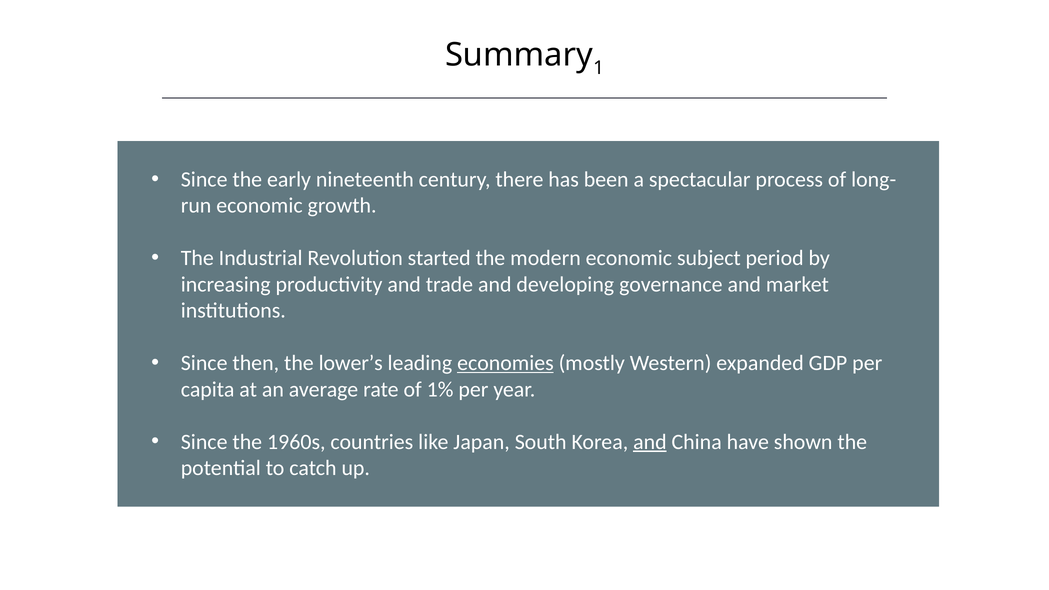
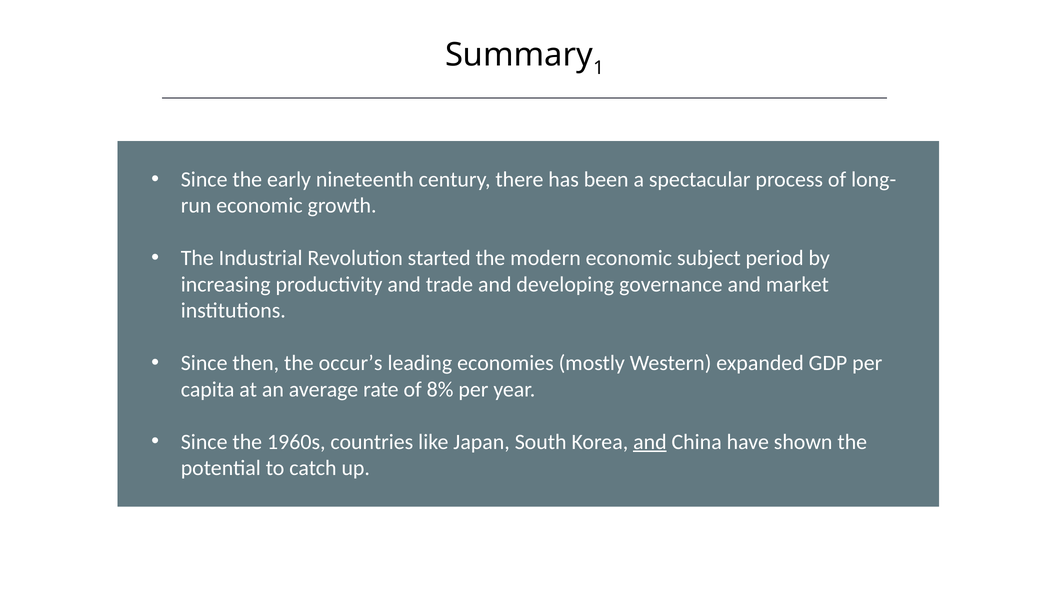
lower’s: lower’s -> occur’s
economies underline: present -> none
1%: 1% -> 8%
